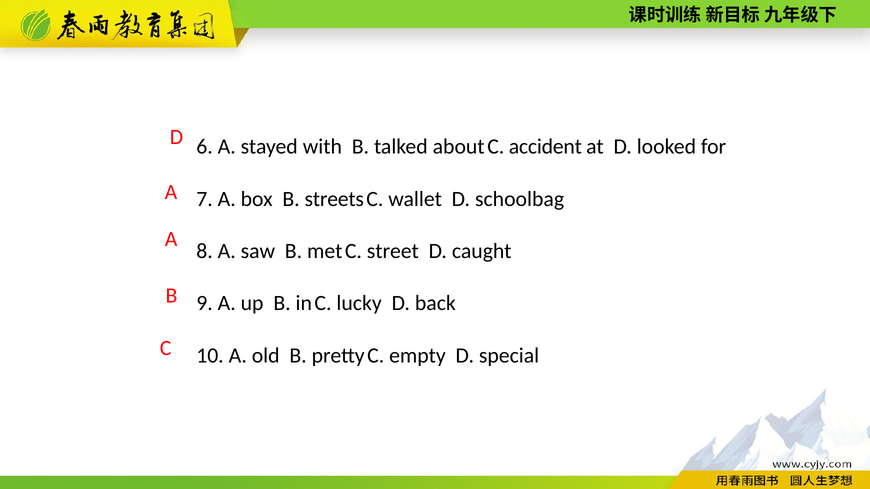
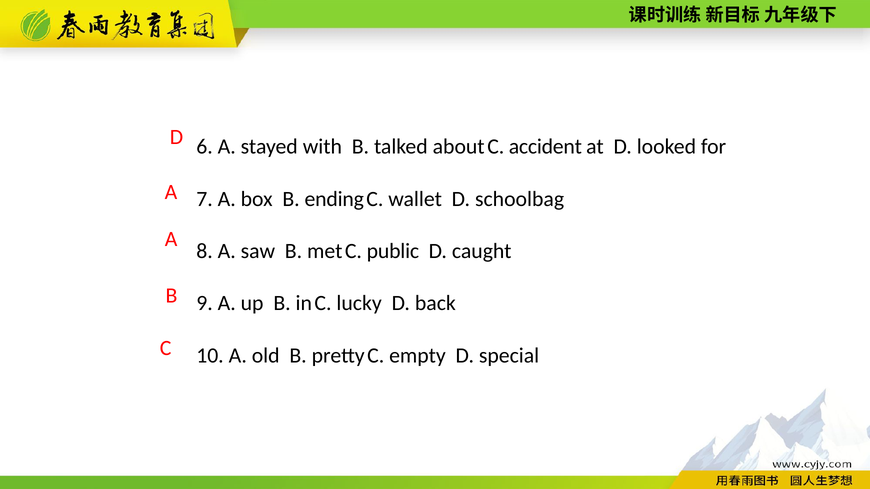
streets: streets -> ending
street: street -> public
